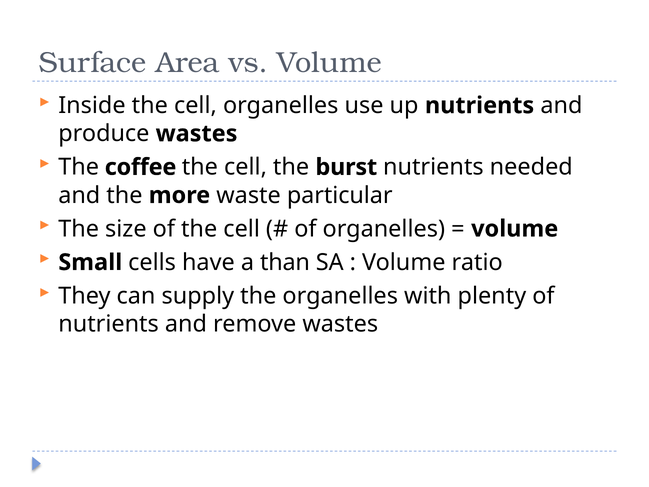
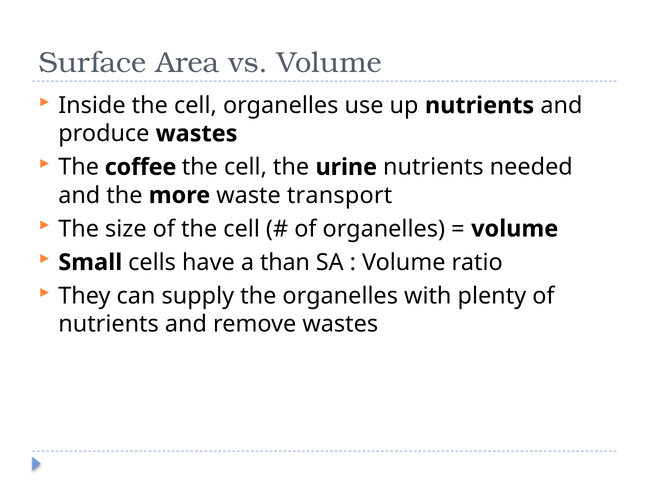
burst: burst -> urine
particular: particular -> transport
